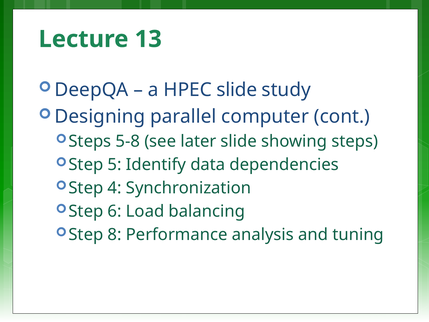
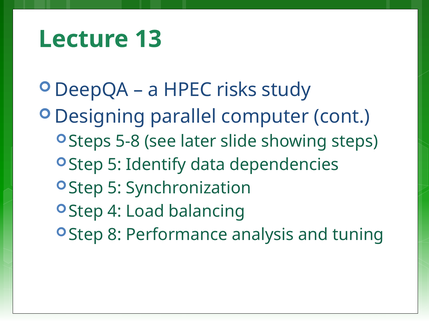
HPEC slide: slide -> risks
4 at (115, 188): 4 -> 5
6: 6 -> 4
